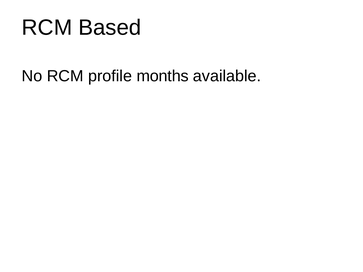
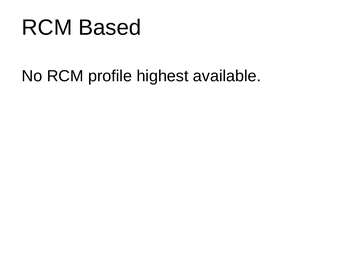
months: months -> highest
